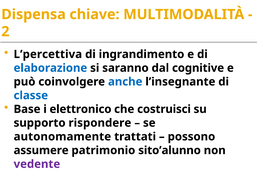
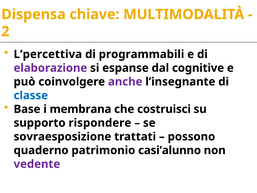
ingrandimento: ingrandimento -> programmabili
elaborazione colour: blue -> purple
saranno: saranno -> espanse
anche colour: blue -> purple
elettronico: elettronico -> membrana
autonomamente: autonomamente -> sovraesposizione
assumere: assumere -> quaderno
sito’alunno: sito’alunno -> casi’alunno
